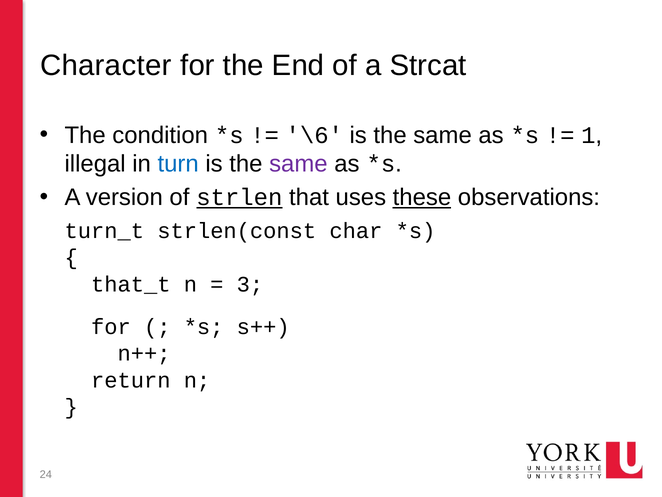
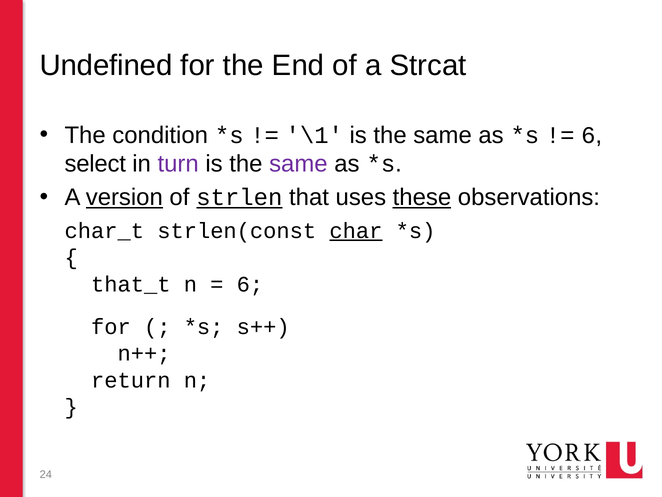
Character: Character -> Undefined
\6: \6 -> \1
1 at (588, 135): 1 -> 6
illegal: illegal -> select
turn colour: blue -> purple
version underline: none -> present
turn_t: turn_t -> char_t
char underline: none -> present
3 at (250, 284): 3 -> 6
